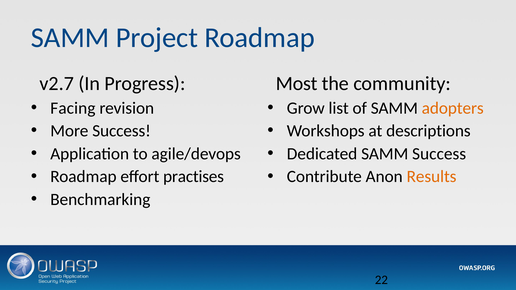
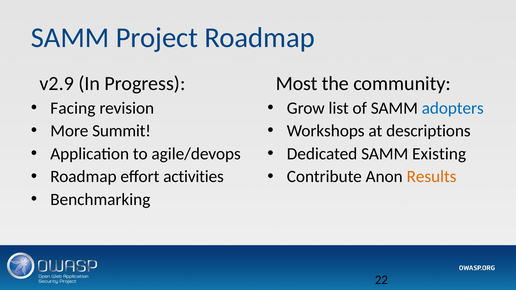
v2.7: v2.7 -> v2.9
adopters colour: orange -> blue
More Success: Success -> Summit
SAMM Success: Success -> Existing
practises: practises -> activities
